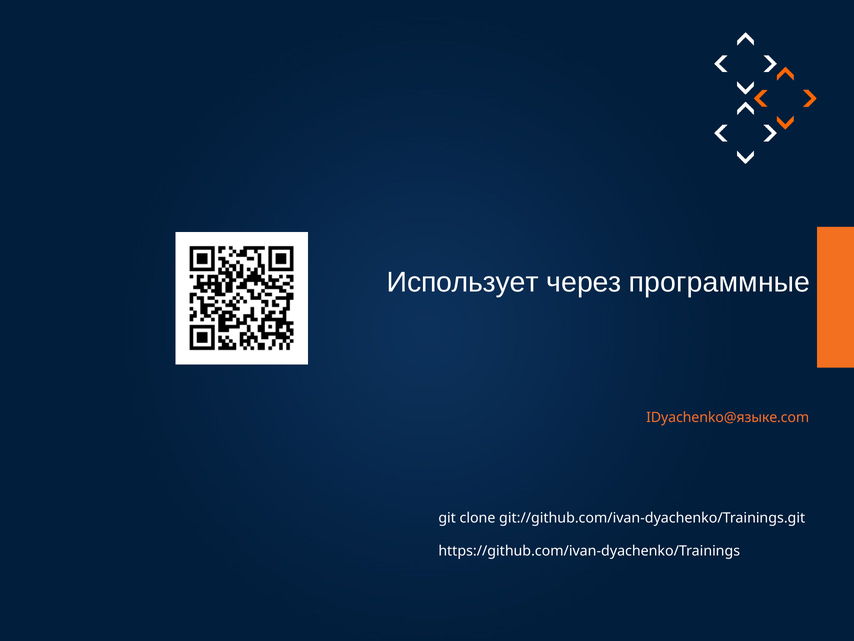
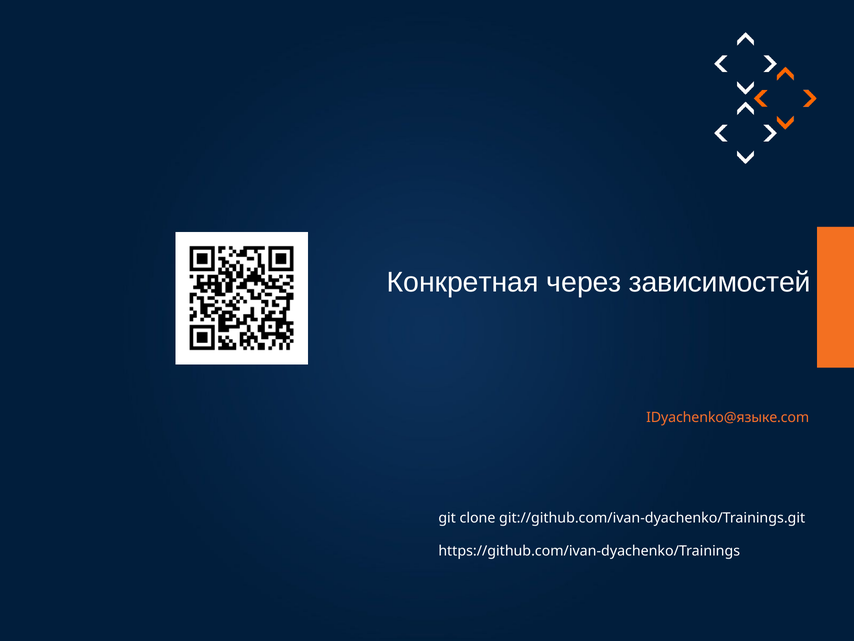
Использует: Использует -> Конкретная
программные: программные -> зависимостей
